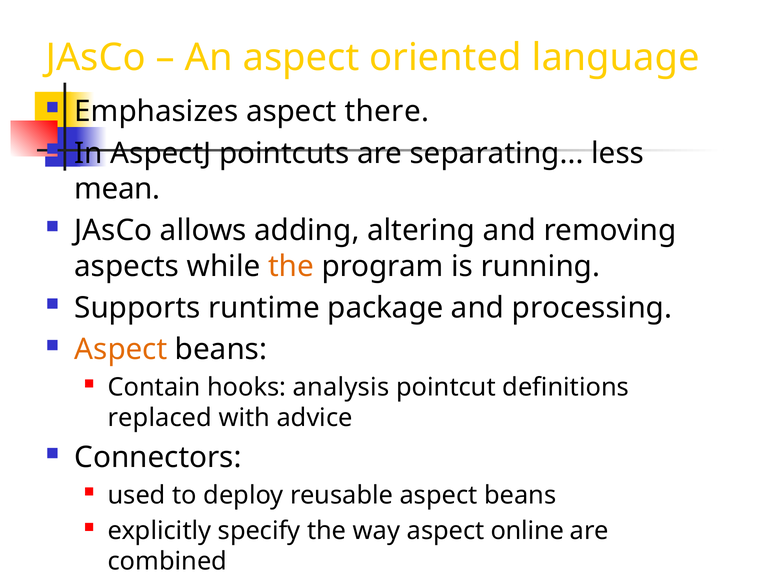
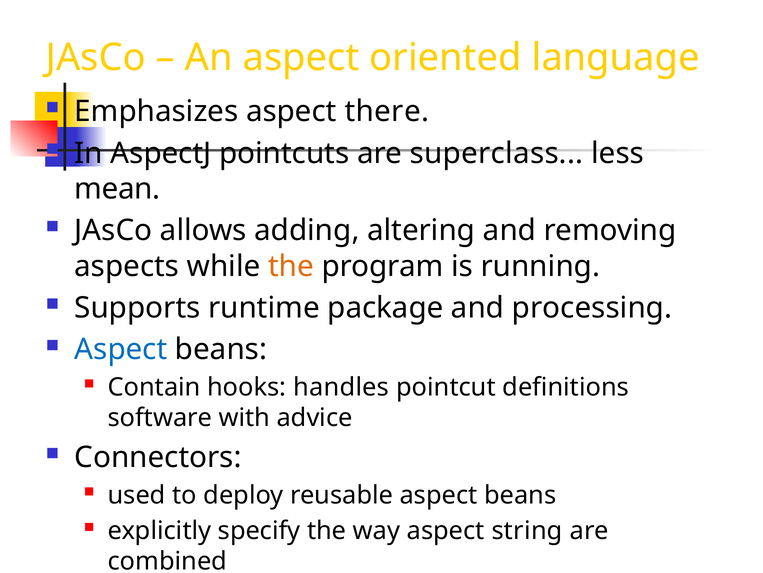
separating: separating -> superclass
Aspect at (121, 349) colour: orange -> blue
analysis: analysis -> handles
replaced: replaced -> software
online: online -> string
